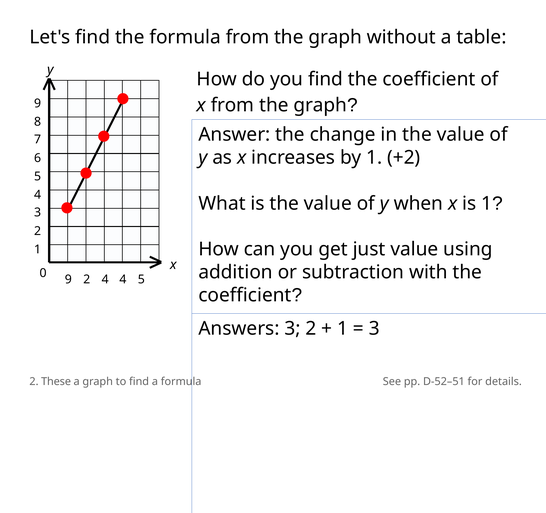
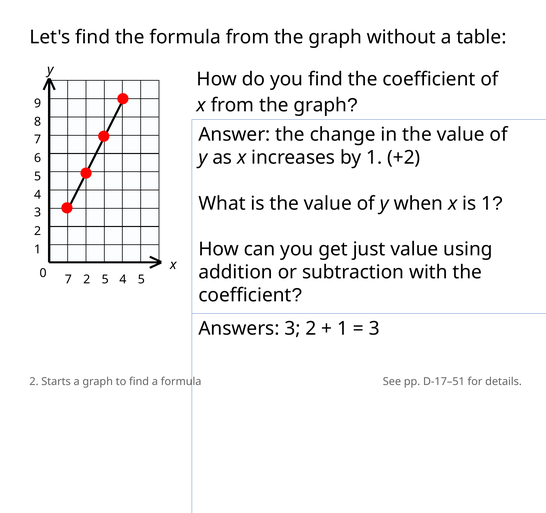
0 9: 9 -> 7
2 4: 4 -> 5
These: These -> Starts
D-52–51: D-52–51 -> D-17–51
